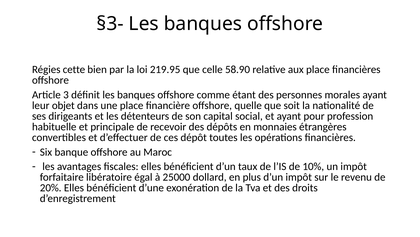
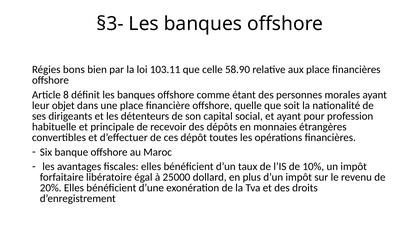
cette: cette -> bons
219.95: 219.95 -> 103.11
3: 3 -> 8
